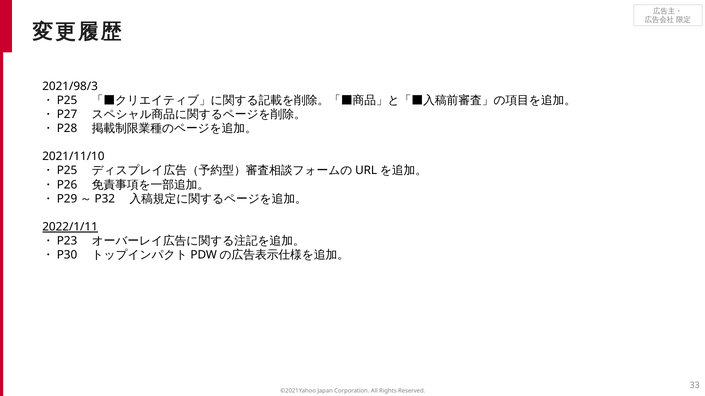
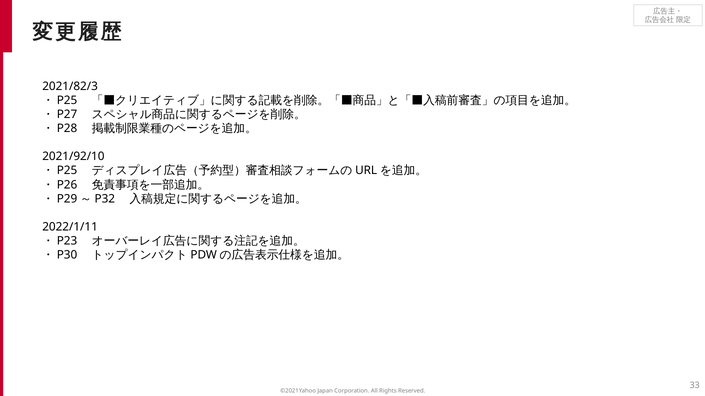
2021/98/3: 2021/98/3 -> 2021/82/3
2021/11/10: 2021/11/10 -> 2021/92/10
2022/1/11 underline: present -> none
